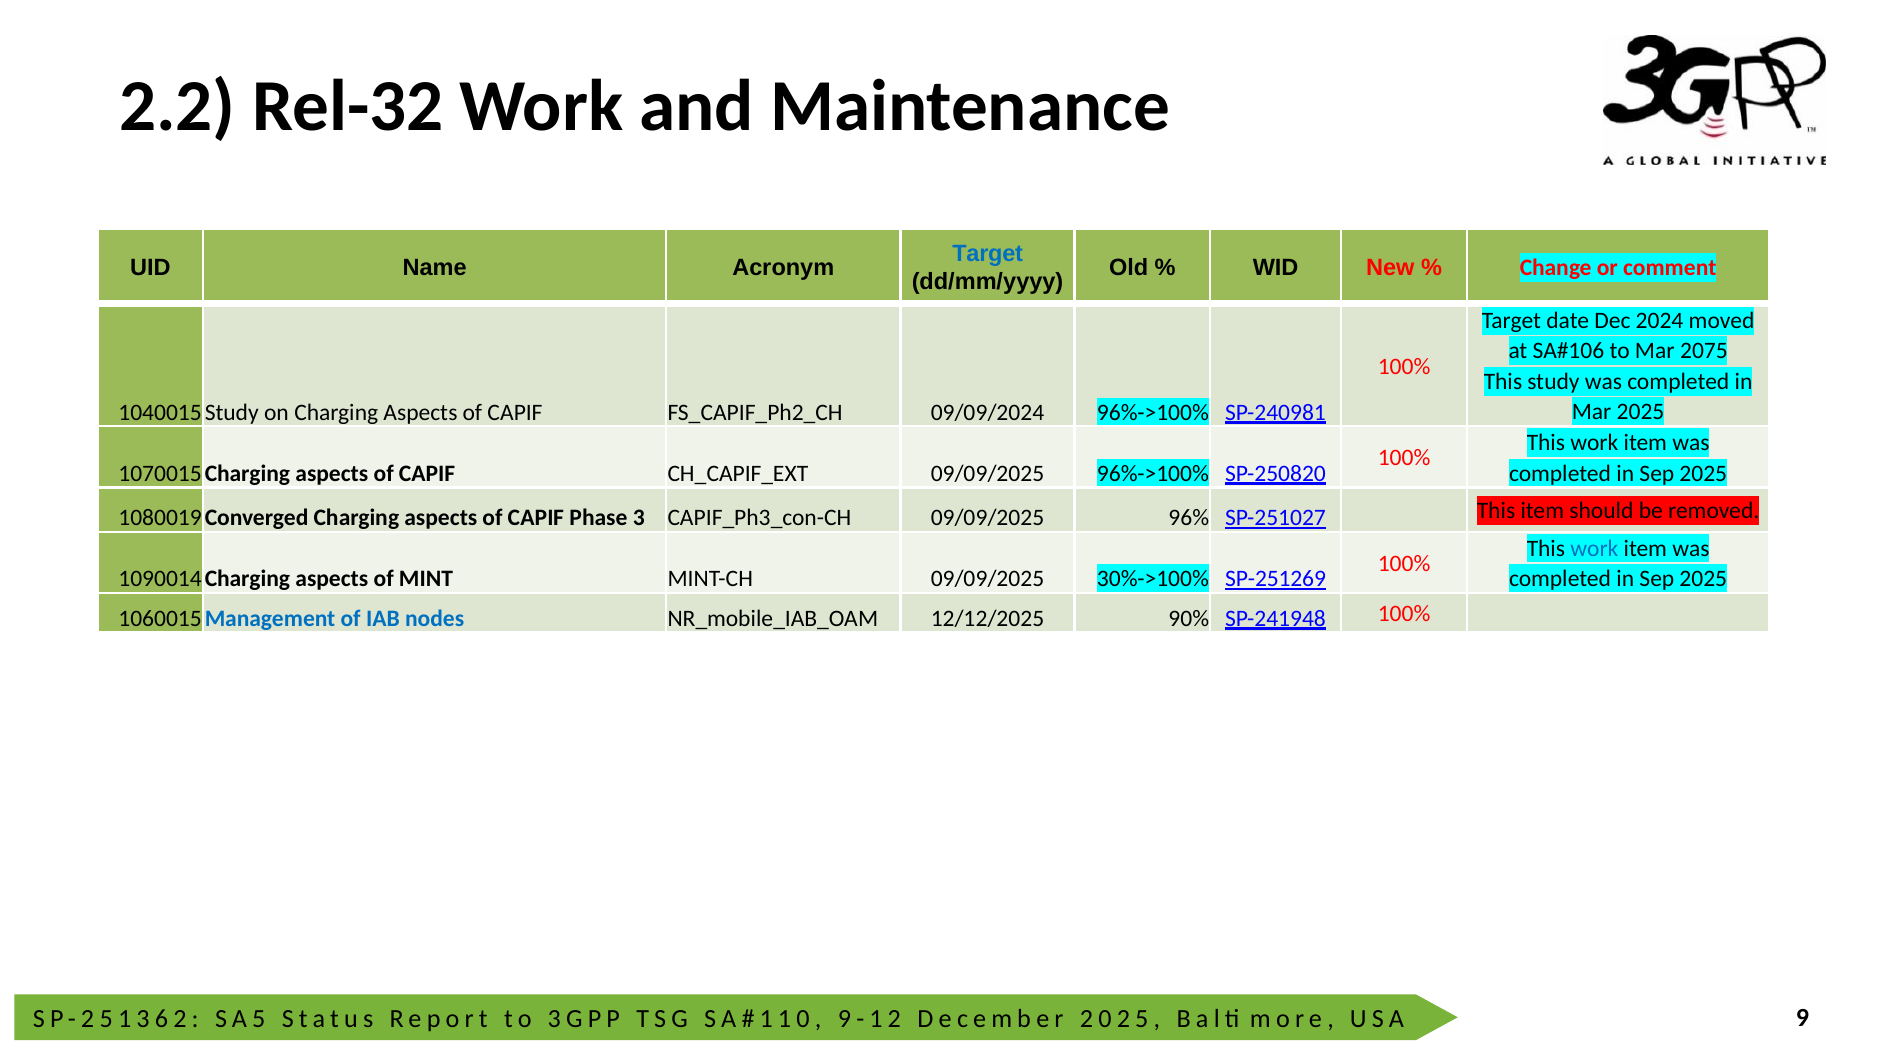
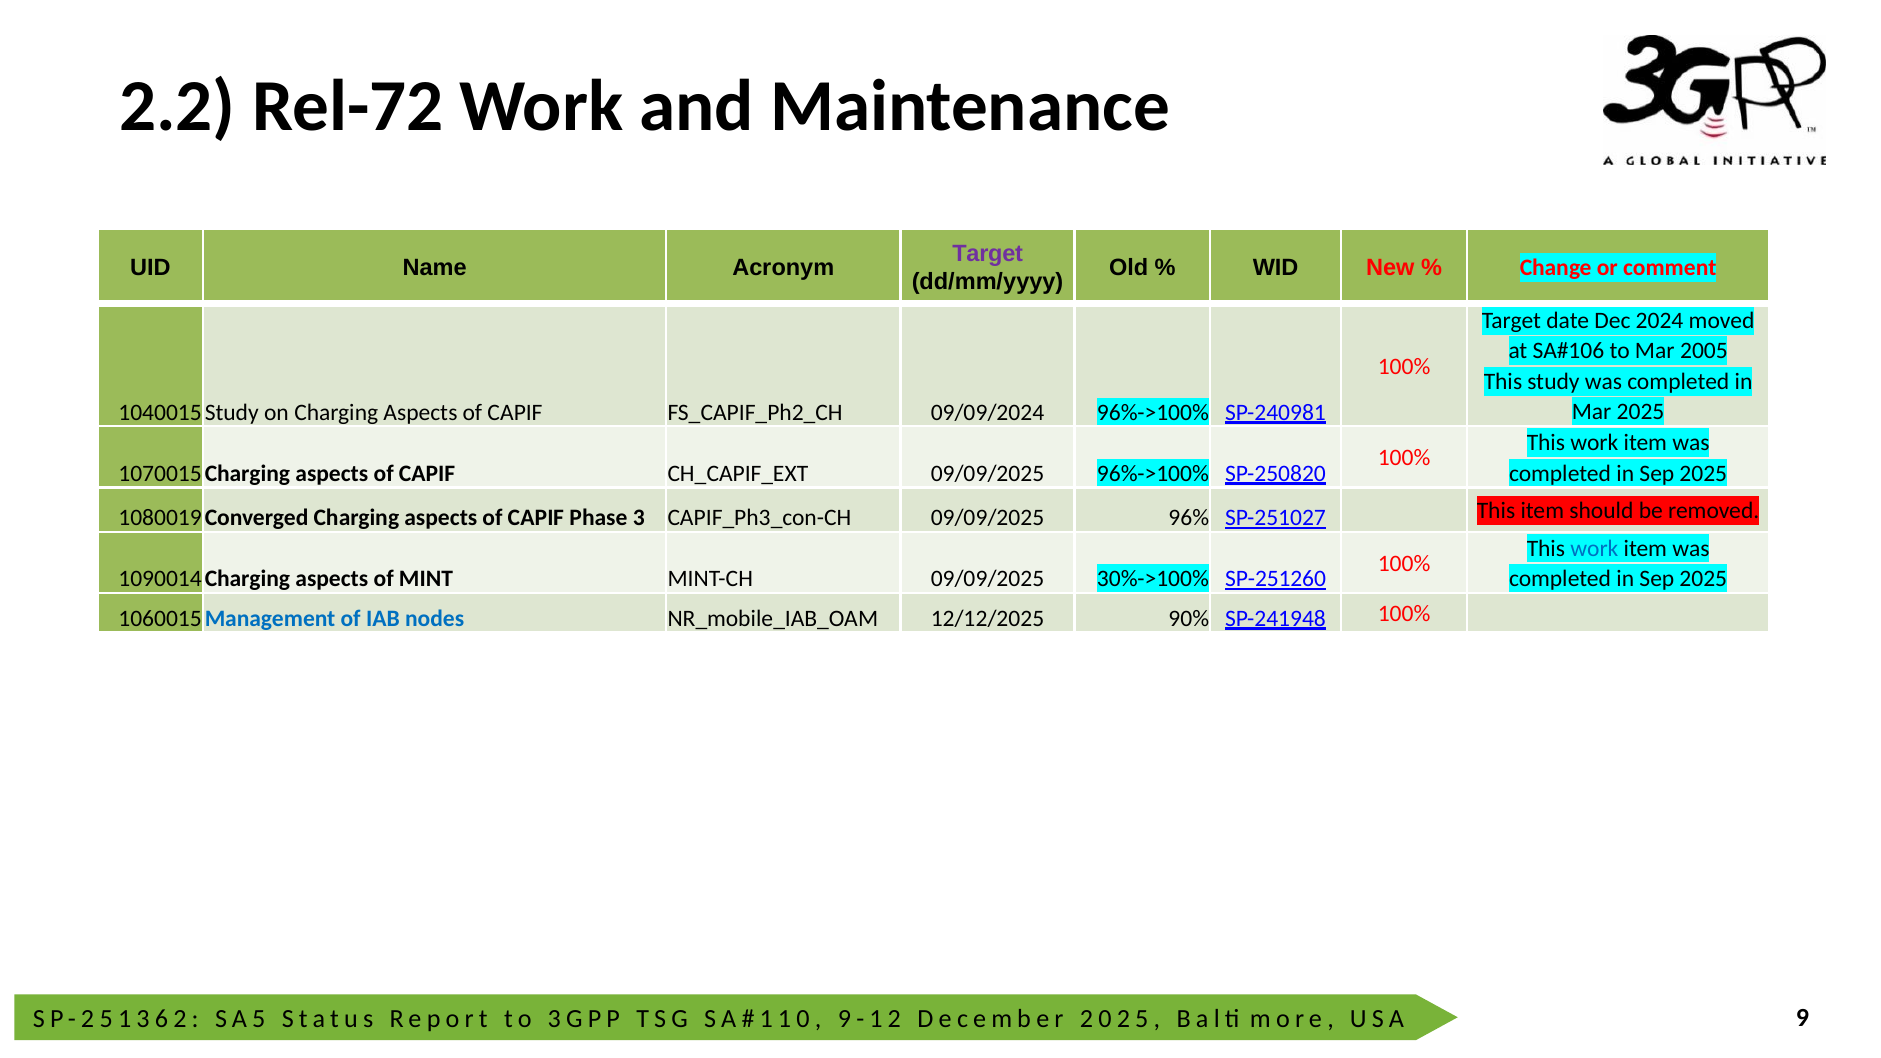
Rel-32: Rel-32 -> Rel-72
Target at (988, 254) colour: blue -> purple
2075: 2075 -> 2005
SP-251269: SP-251269 -> SP-251260
